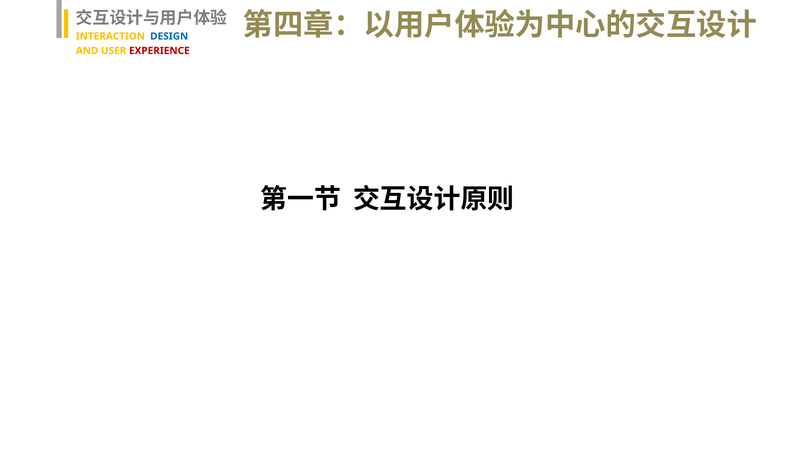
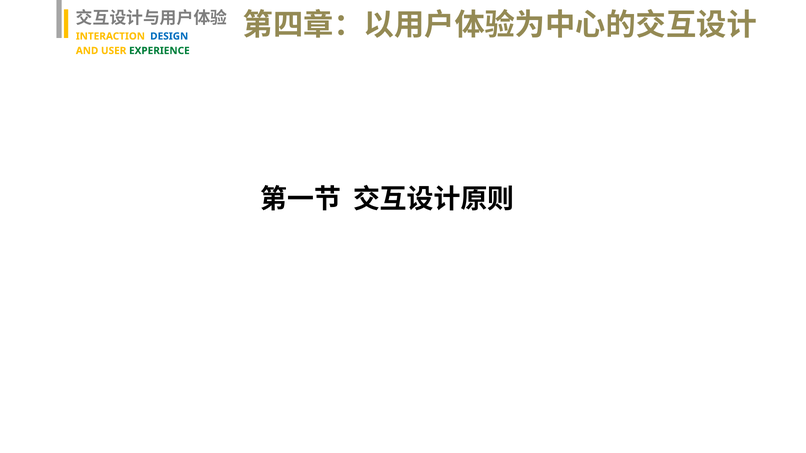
EXPERIENCE colour: red -> green
